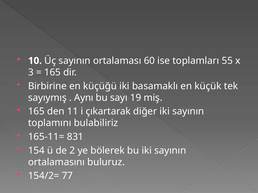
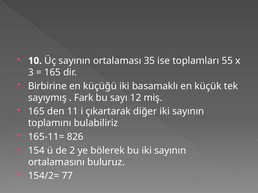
60: 60 -> 35
Aynı: Aynı -> Fark
19: 19 -> 12
831: 831 -> 826
